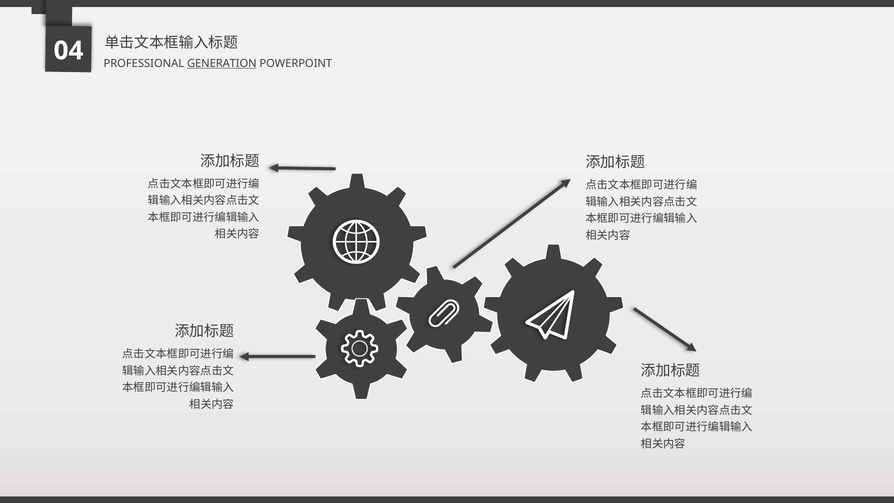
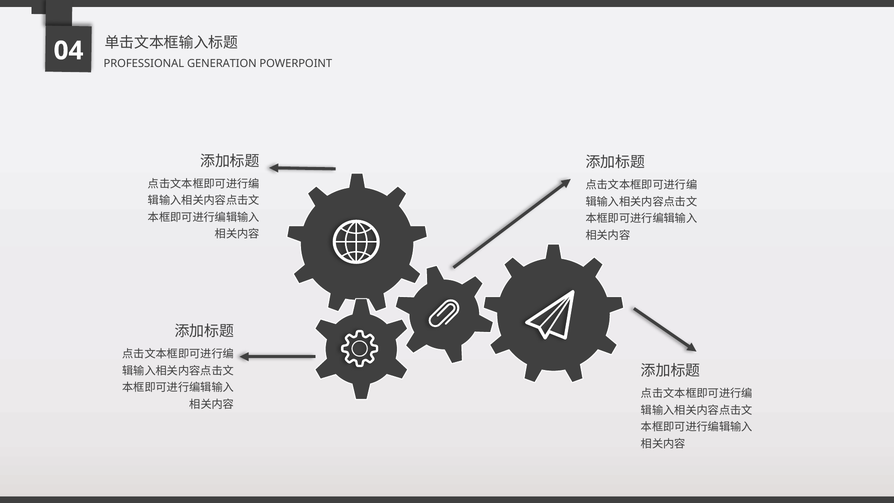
GENERATION underline: present -> none
